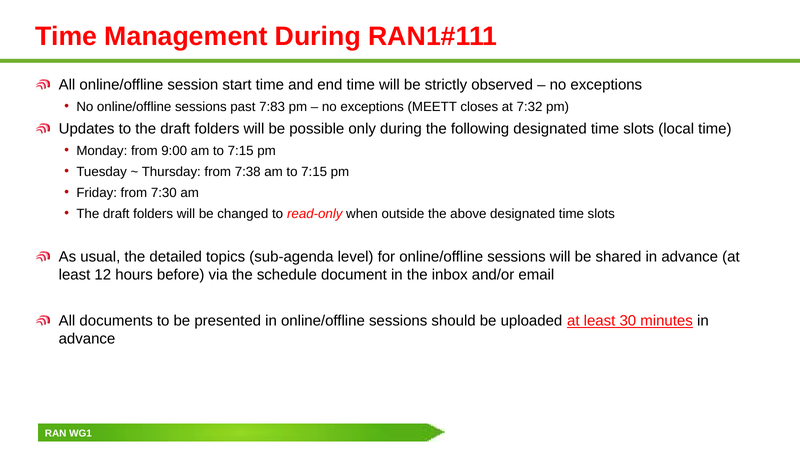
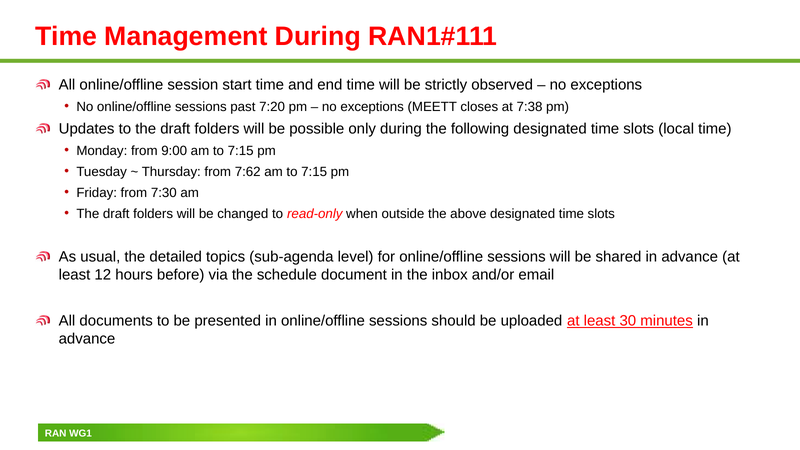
7:83: 7:83 -> 7:20
7:32: 7:32 -> 7:38
7:38: 7:38 -> 7:62
